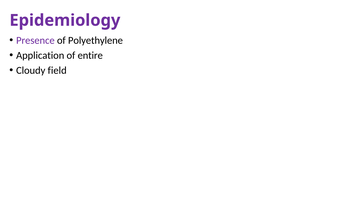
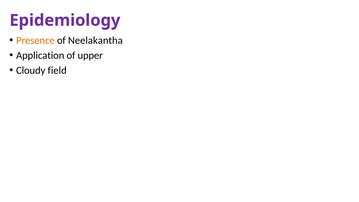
Presence colour: purple -> orange
Polyethylene: Polyethylene -> Neelakantha
entire: entire -> upper
